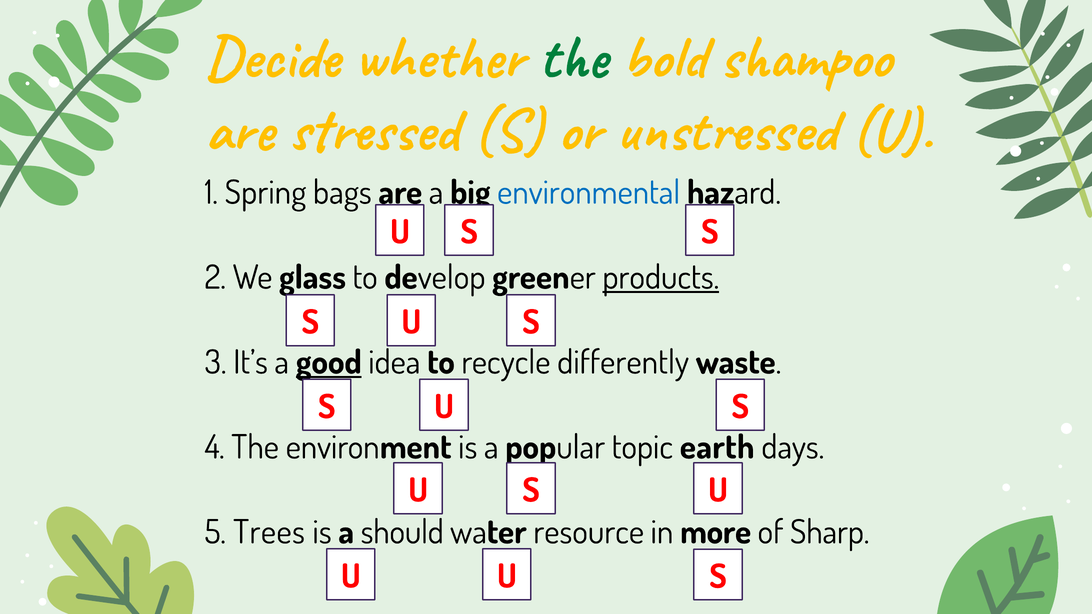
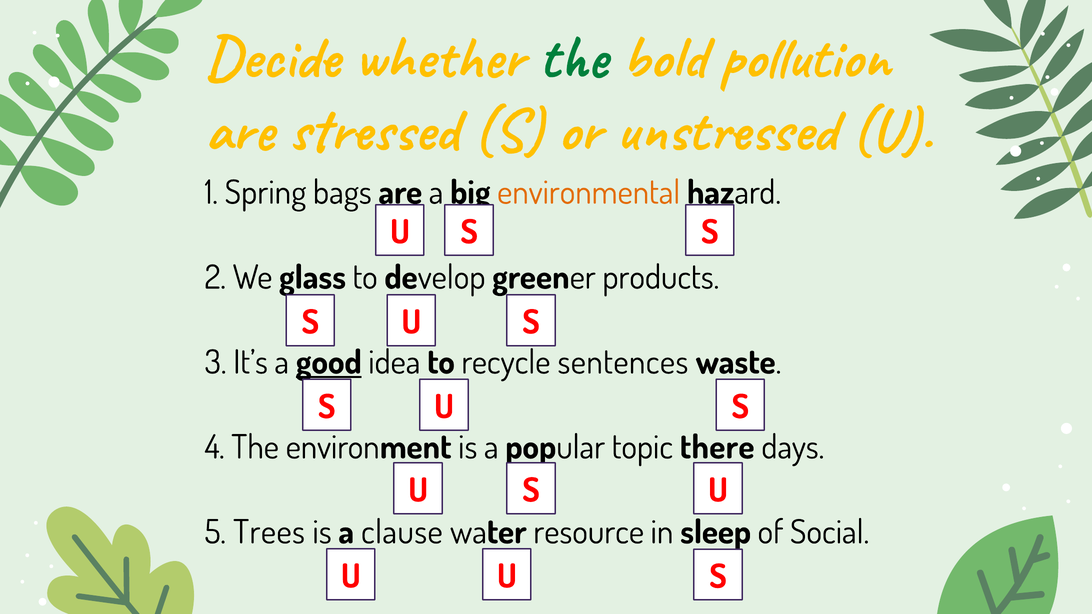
shampoo: shampoo -> pollution
environmental colour: blue -> orange
products underline: present -> none
differently: differently -> sentences
earth: earth -> there
should: should -> clause
more: more -> sleep
Sharp: Sharp -> Social
